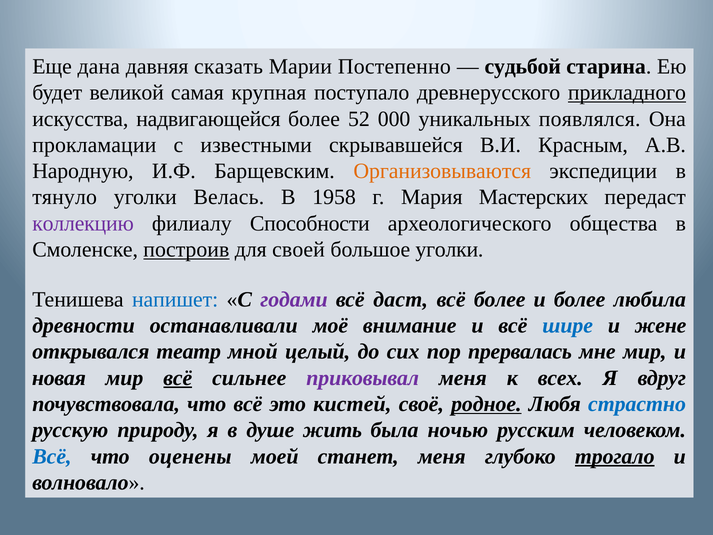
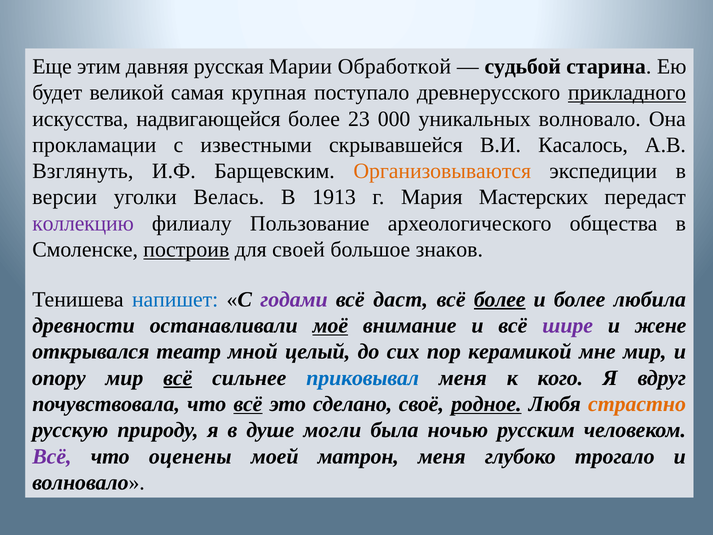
дана: дана -> этим
сказать: сказать -> русская
Постепенно: Постепенно -> Обработкой
52: 52 -> 23
уникальных появлялся: появлялся -> волновало
Красным: Красным -> Касалось
Народную: Народную -> Взглянуть
тянуло: тянуло -> версии
1958: 1958 -> 1913
Способности: Способности -> Пользование
большое уголки: уголки -> знаков
более at (500, 299) underline: none -> present
моё underline: none -> present
шире colour: blue -> purple
прервалась: прервалась -> керамикой
новая: новая -> опору
приковывал colour: purple -> blue
всех: всех -> кого
всё at (248, 404) underline: none -> present
кистей: кистей -> сделано
страстно colour: blue -> orange
жить: жить -> могли
Всё at (52, 456) colour: blue -> purple
станет: станет -> матрон
трогало underline: present -> none
